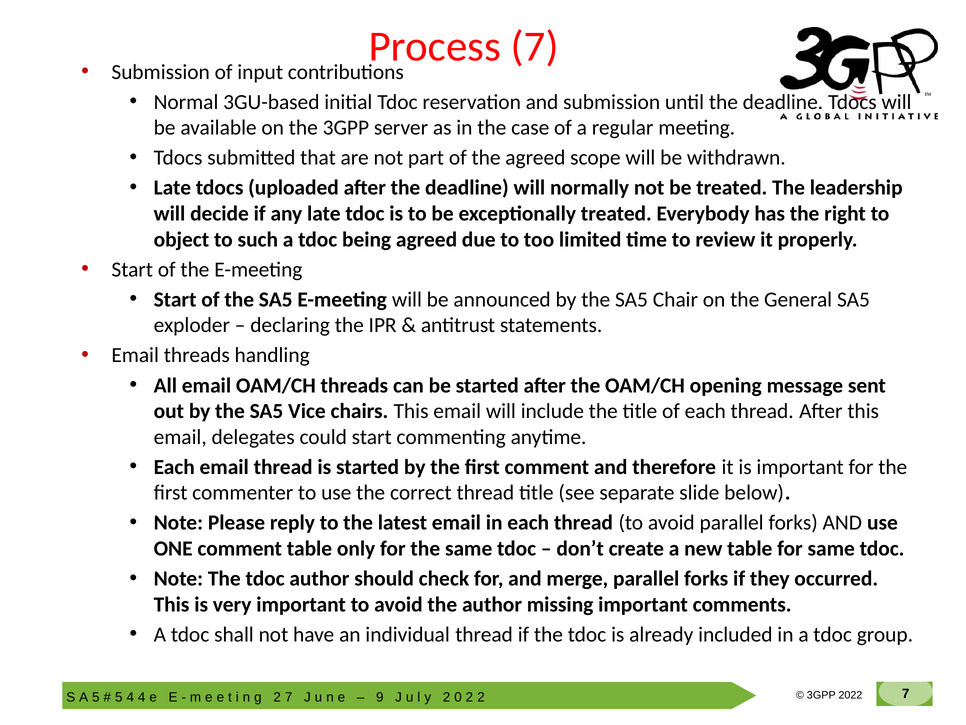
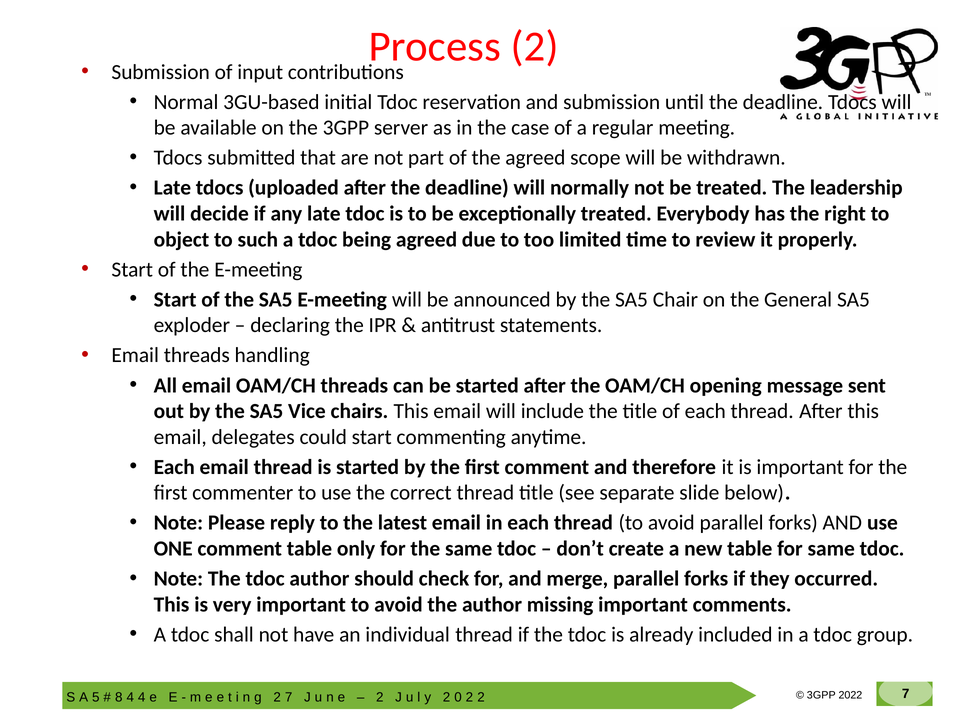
Process 7: 7 -> 2
5 at (119, 697): 5 -> 8
9 at (380, 697): 9 -> 2
